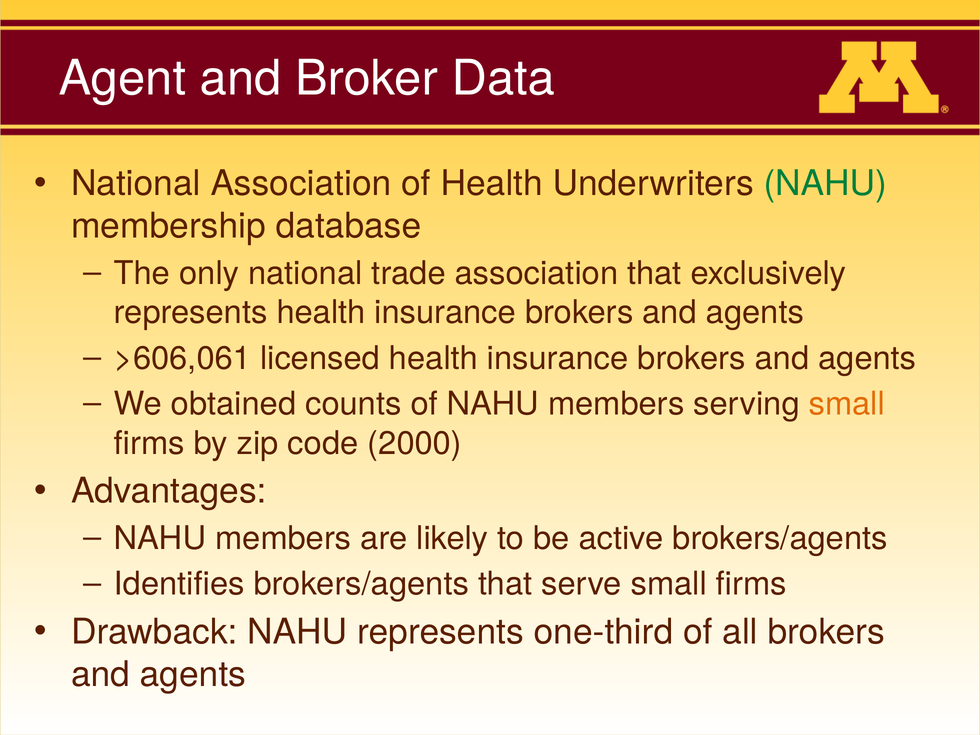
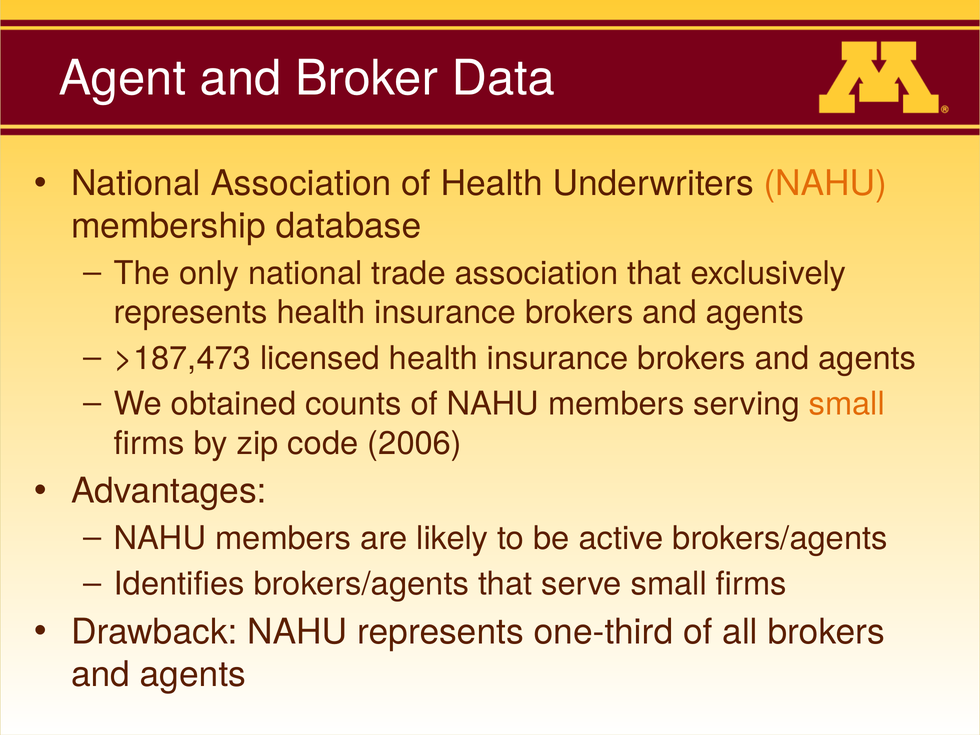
NAHU at (825, 184) colour: green -> orange
>606,061: >606,061 -> >187,473
2000: 2000 -> 2006
